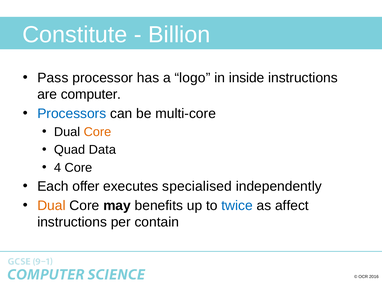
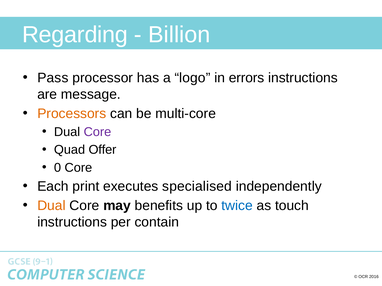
Constitute: Constitute -> Regarding
inside: inside -> errors
computer: computer -> message
Processors colour: blue -> orange
Core at (97, 132) colour: orange -> purple
Data: Data -> Offer
4: 4 -> 0
offer: offer -> print
affect: affect -> touch
